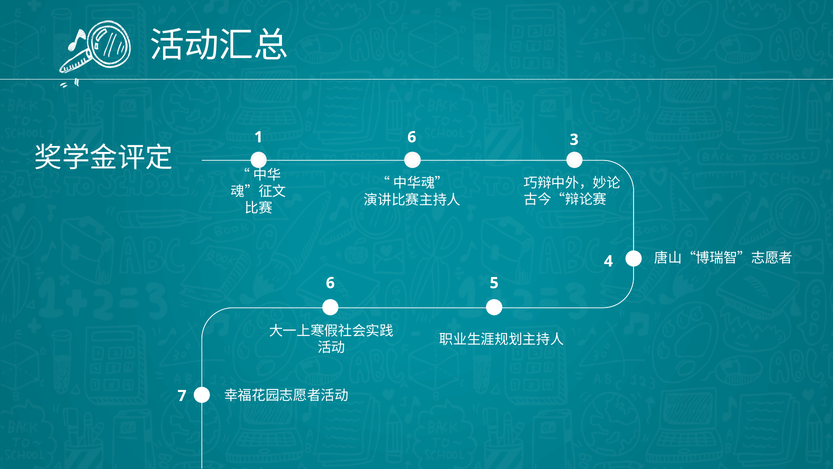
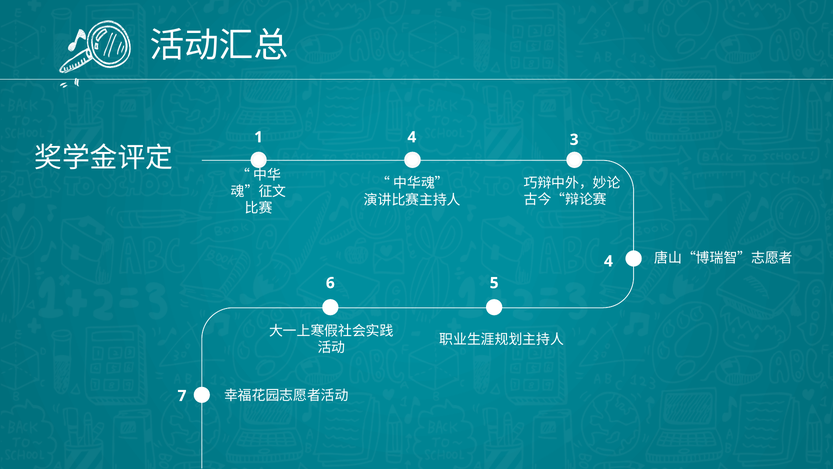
1 6: 6 -> 4
